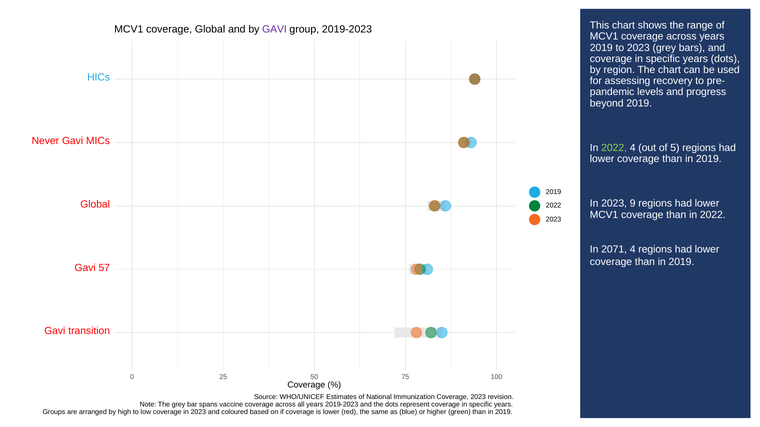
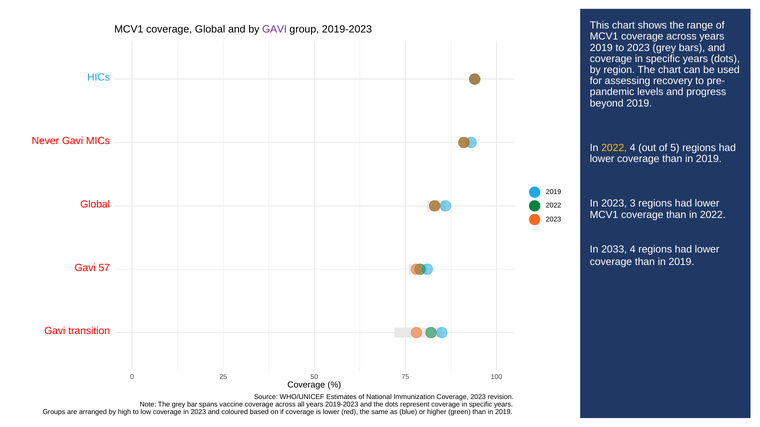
2022 at (614, 148) colour: light green -> yellow
9: 9 -> 3
2071: 2071 -> 2033
